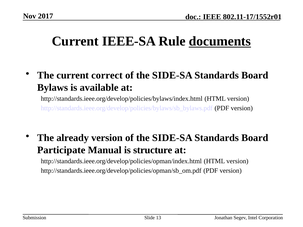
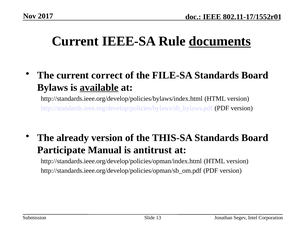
SIDE-SA at (172, 75): SIDE-SA -> FILE-SA
available underline: none -> present
version of the SIDE-SA: SIDE-SA -> THIS-SA
structure: structure -> antitrust
